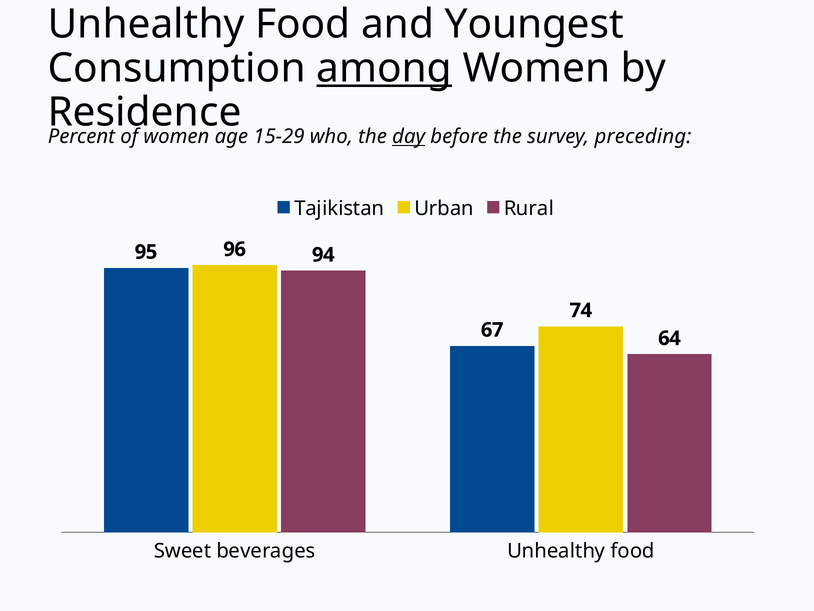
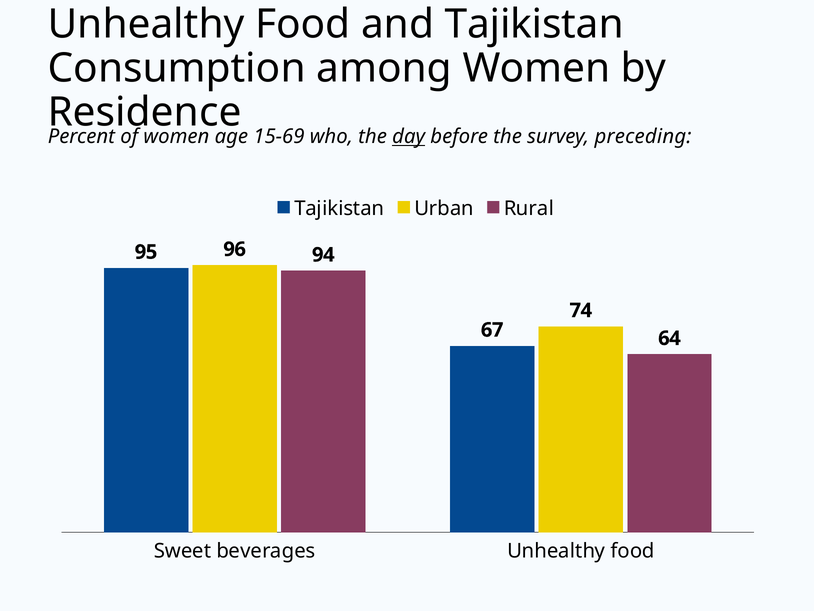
and Youngest: Youngest -> Tajikistan
among underline: present -> none
15-29: 15-29 -> 15-69
